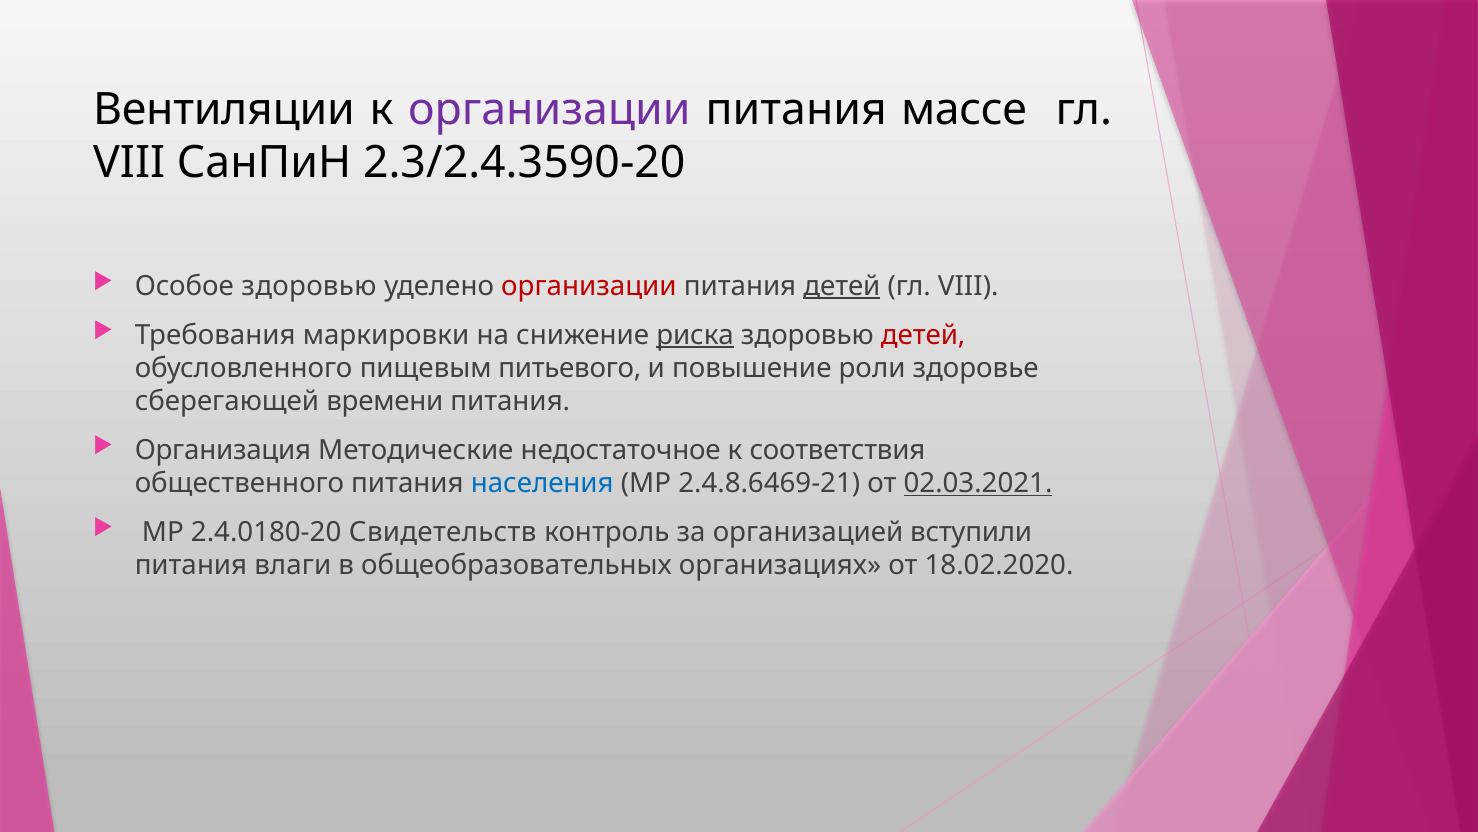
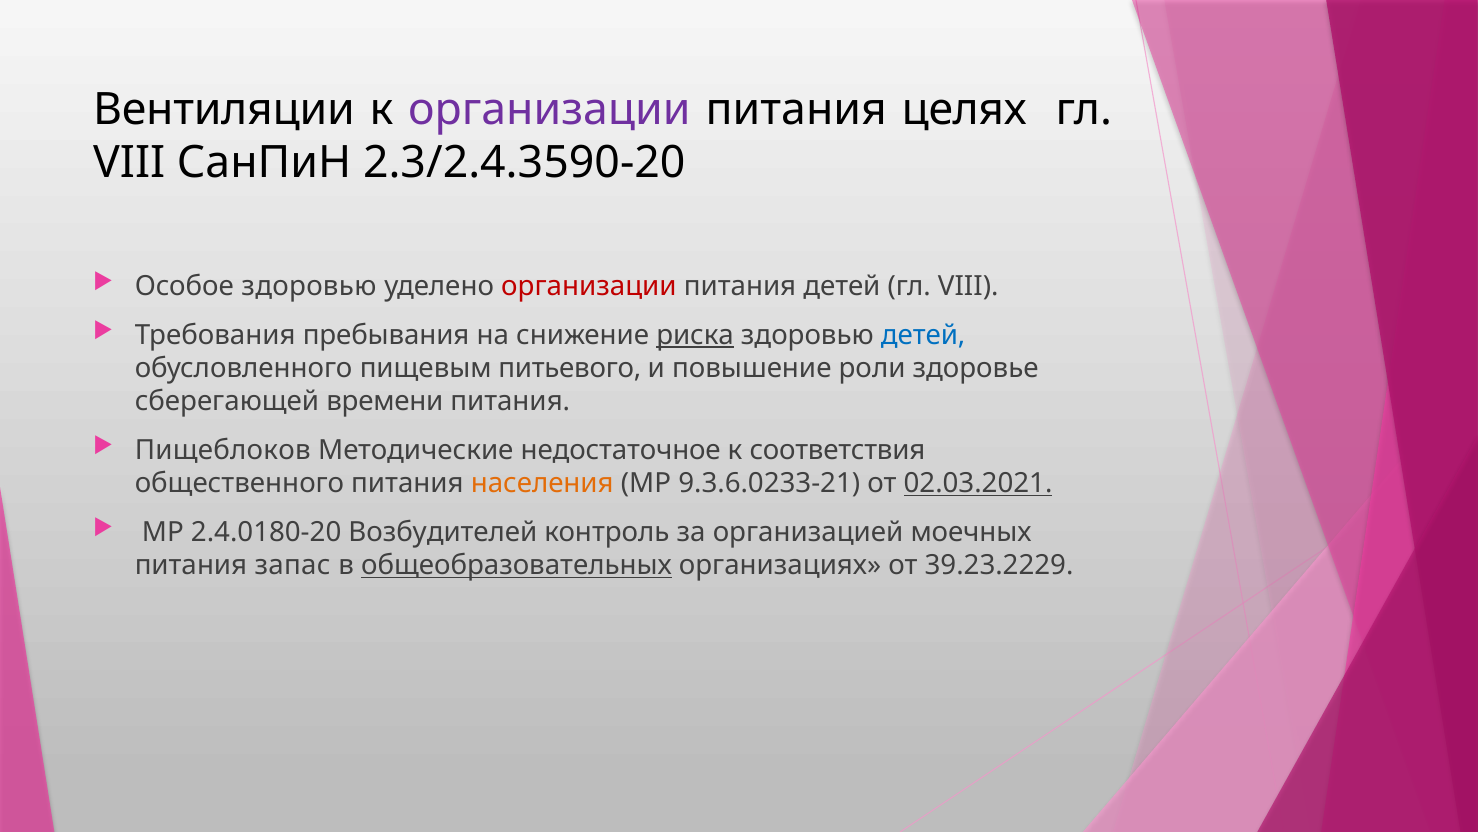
массе: массе -> целях
детей at (842, 286) underline: present -> none
маркировки: маркировки -> пребывания
детей at (923, 335) colour: red -> blue
Организация: Организация -> Пищеблоков
населения colour: blue -> orange
2.4.8.6469-21: 2.4.8.6469-21 -> 9.3.6.0233-21
Свидетельств: Свидетельств -> Возбудителей
вступили: вступили -> моечных
влаги: влаги -> запас
общеобразовательных underline: none -> present
18.02.2020: 18.02.2020 -> 39.23.2229
